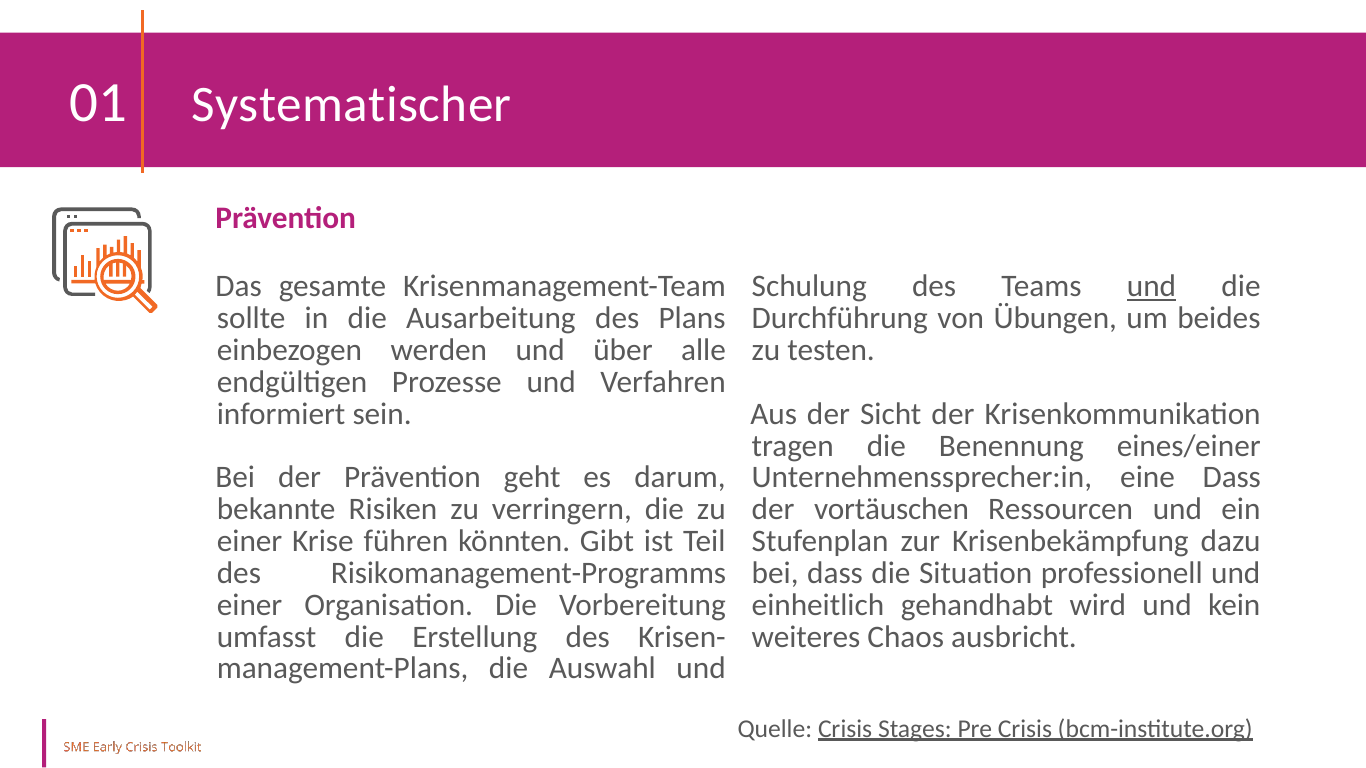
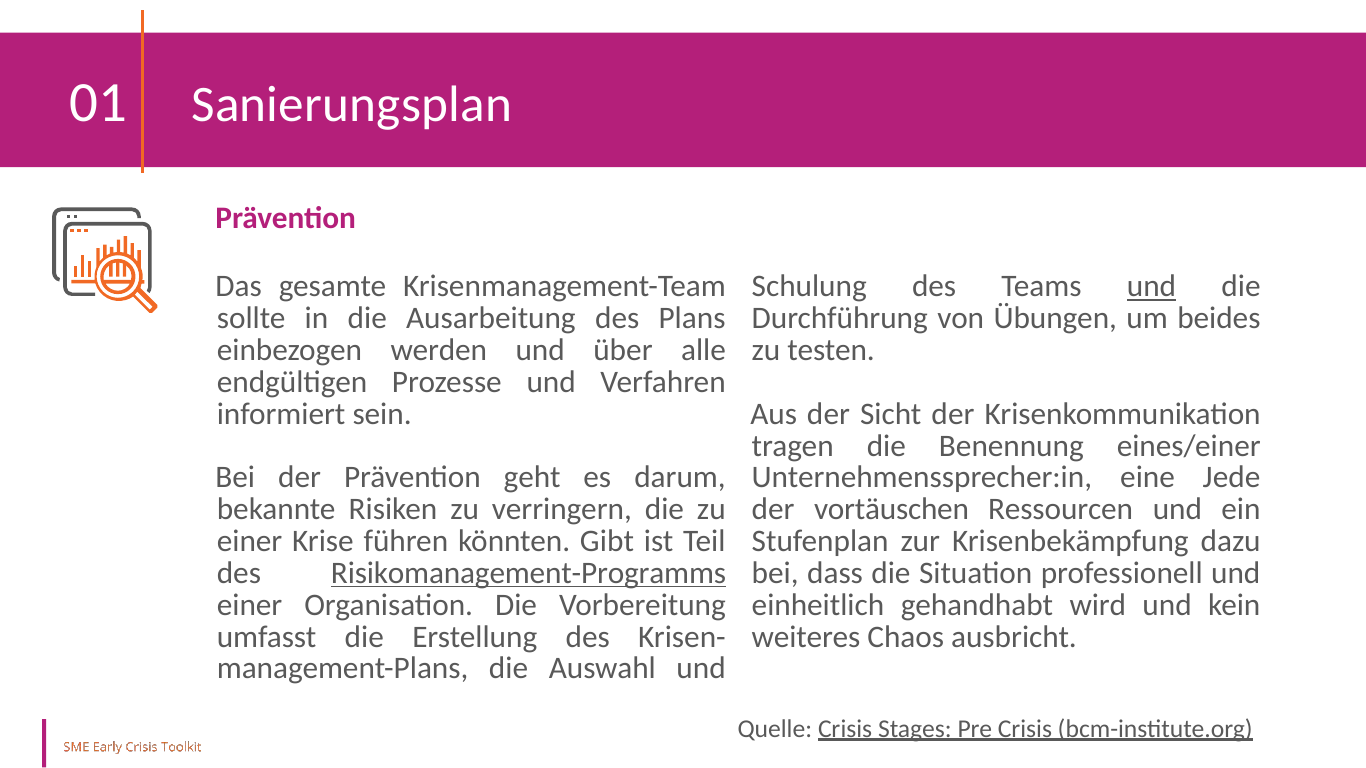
Systematischer: Systematischer -> Sanierungsplan
eine Dass: Dass -> Jede
Risikomanagement-Programms underline: none -> present
